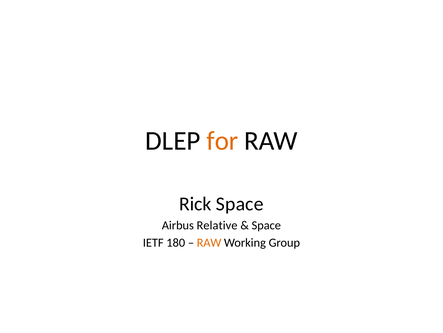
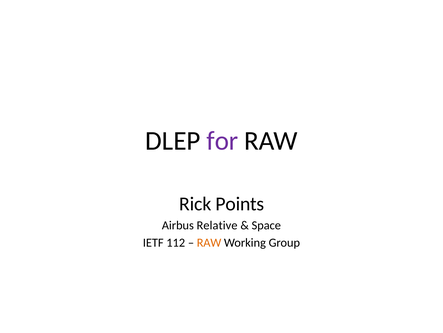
for colour: orange -> purple
Rick Space: Space -> Points
180: 180 -> 112
